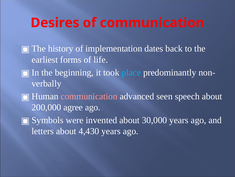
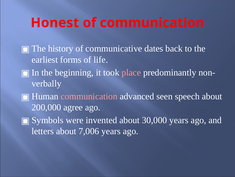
Desires: Desires -> Honest
implementation: implementation -> communicative
place colour: light blue -> pink
4,430: 4,430 -> 7,006
